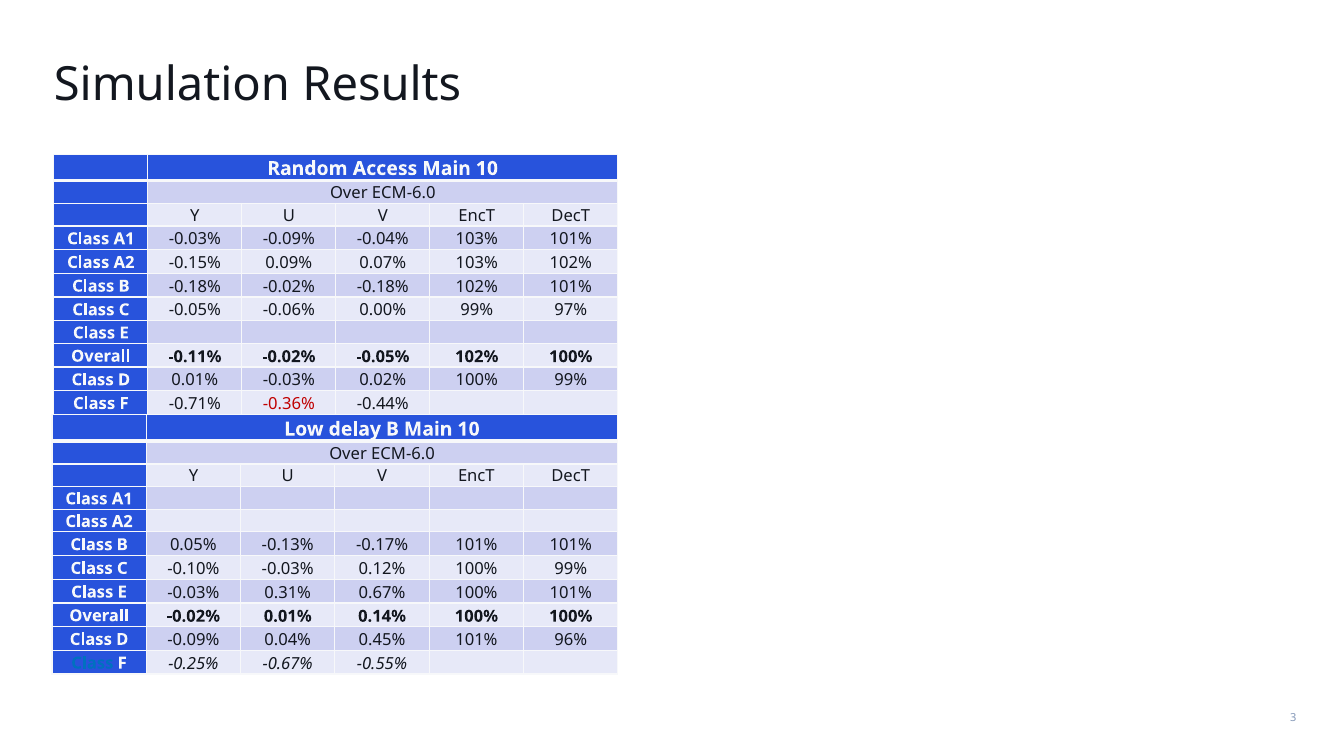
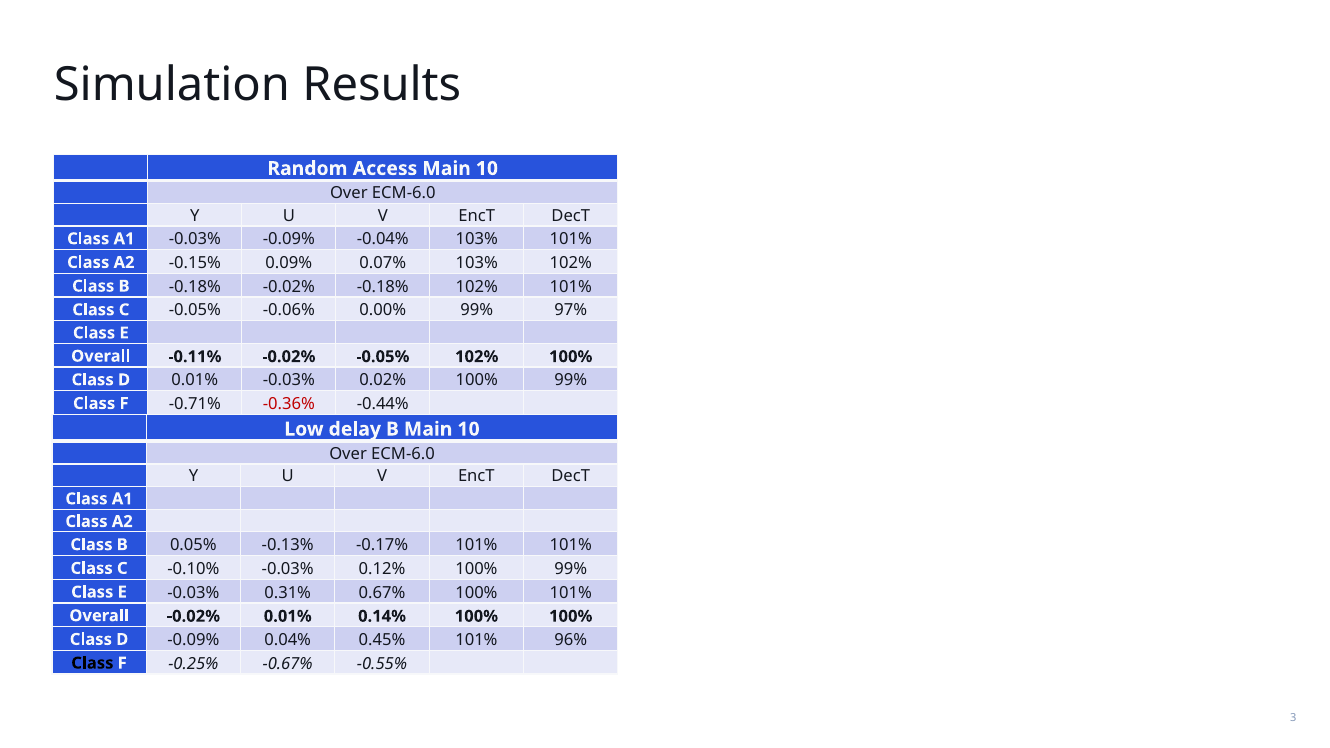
Class at (92, 663) colour: blue -> black
